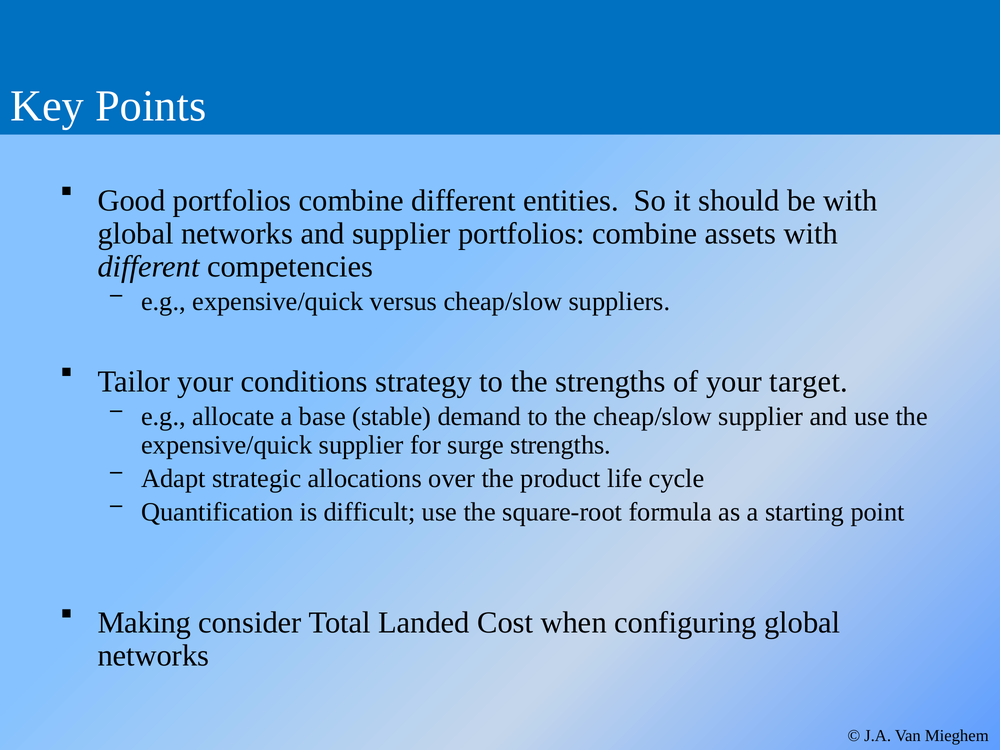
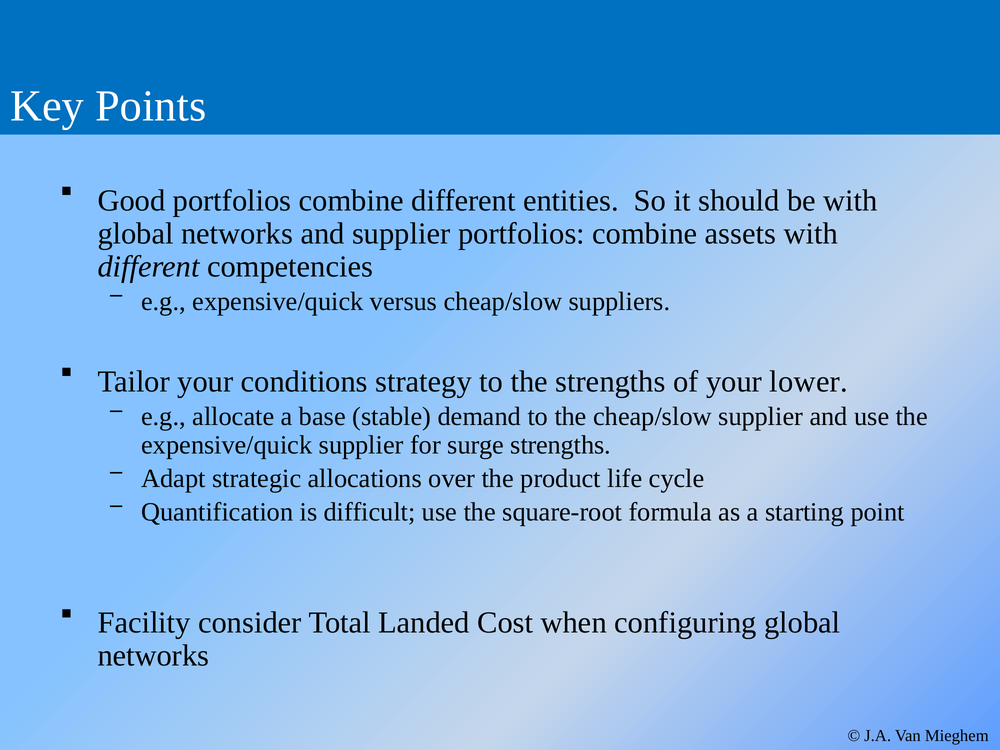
target: target -> lower
Making: Making -> Facility
